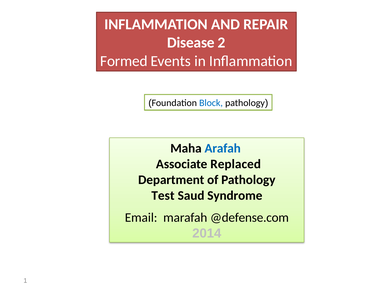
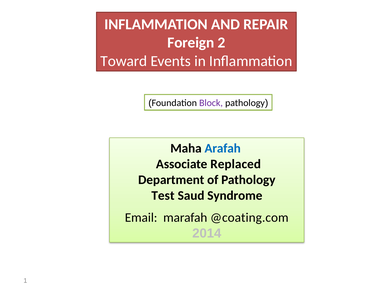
Disease: Disease -> Foreign
Formed: Formed -> Toward
Block colour: blue -> purple
@defense.com: @defense.com -> @coating.com
